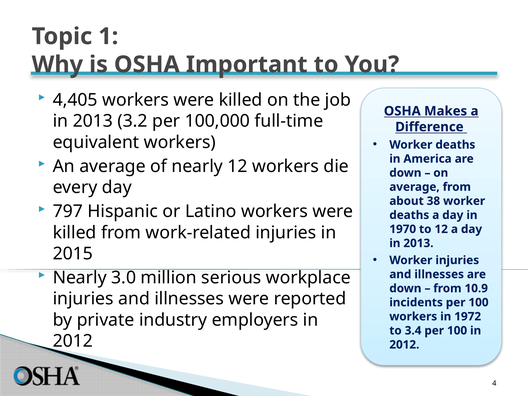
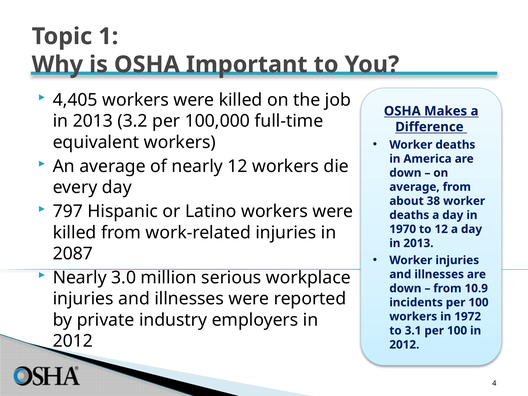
2015: 2015 -> 2087
3.4: 3.4 -> 3.1
